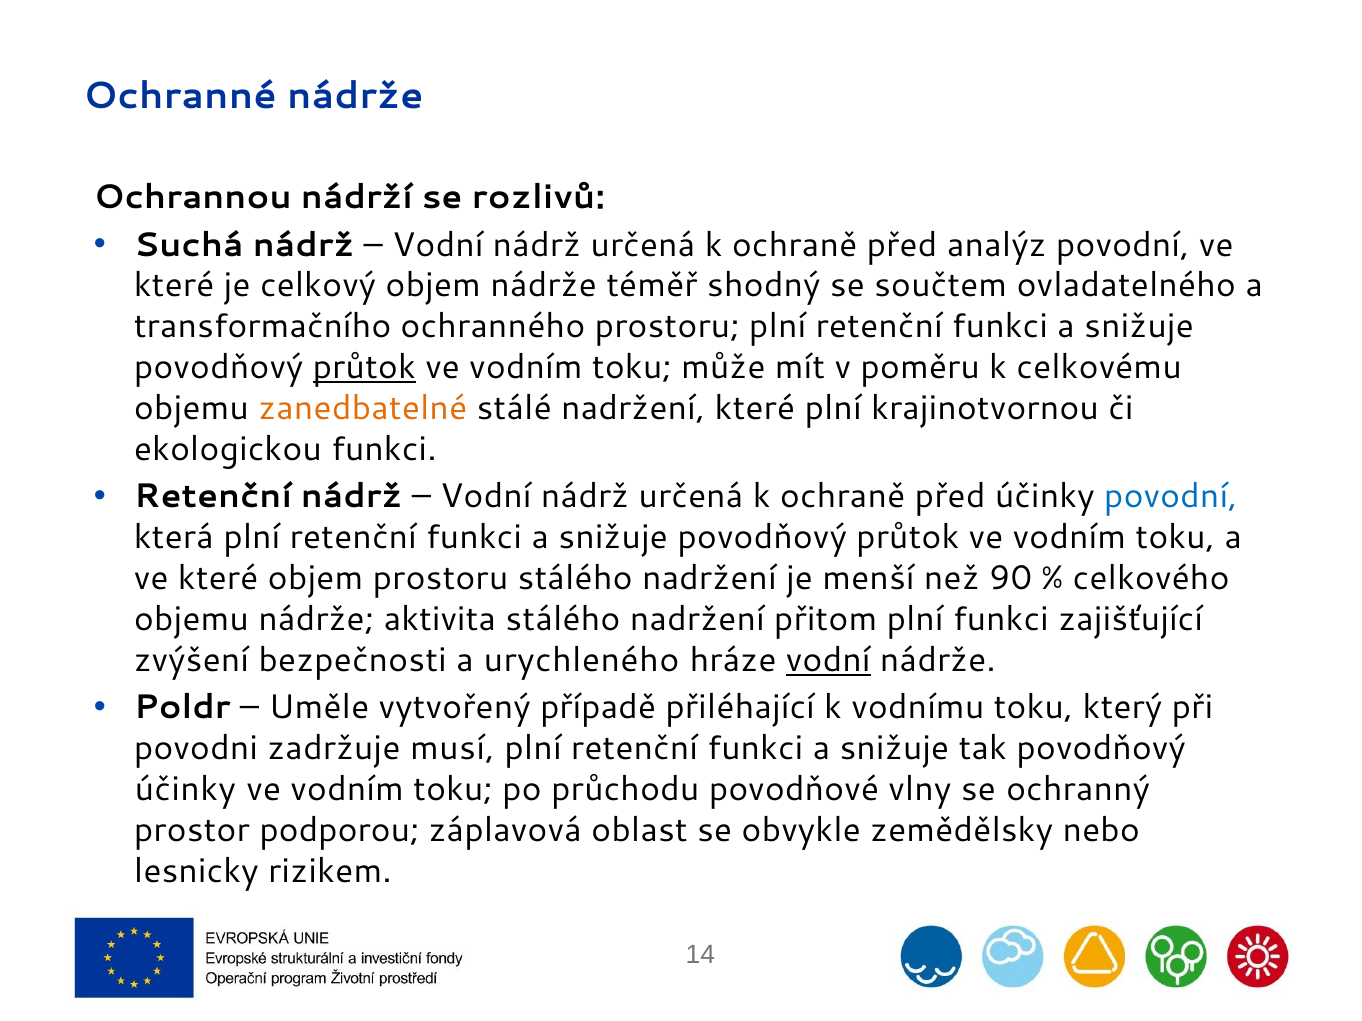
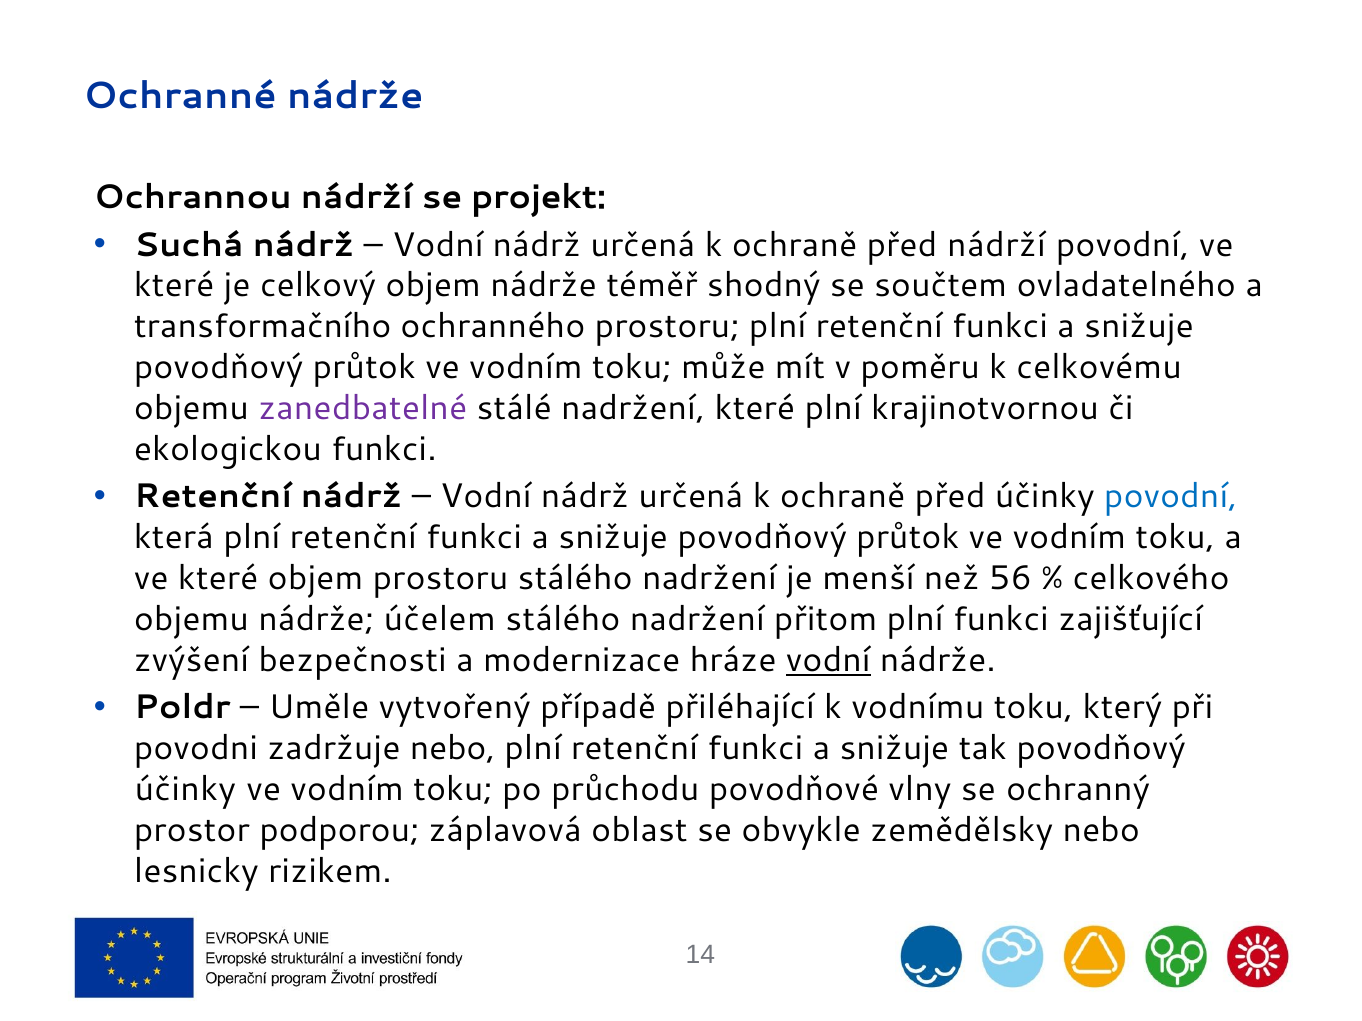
rozlivů: rozlivů -> projekt
před analýz: analýz -> nádrží
průtok at (364, 367) underline: present -> none
zanedbatelné colour: orange -> purple
90: 90 -> 56
aktivita: aktivita -> účelem
urychleného: urychleného -> modernizace
zadržuje musí: musí -> nebo
